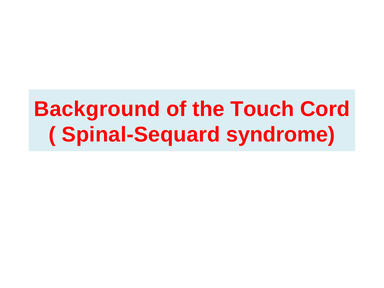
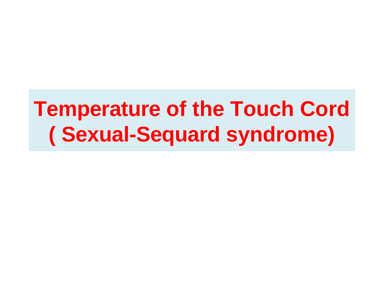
Background: Background -> Temperature
Spinal-Sequard: Spinal-Sequard -> Sexual-Sequard
